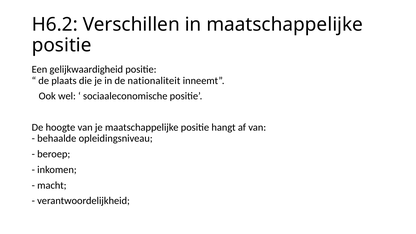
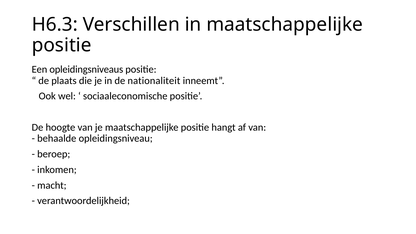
H6.2: H6.2 -> H6.3
gelijkwaardigheid: gelijkwaardigheid -> opleidingsniveaus
